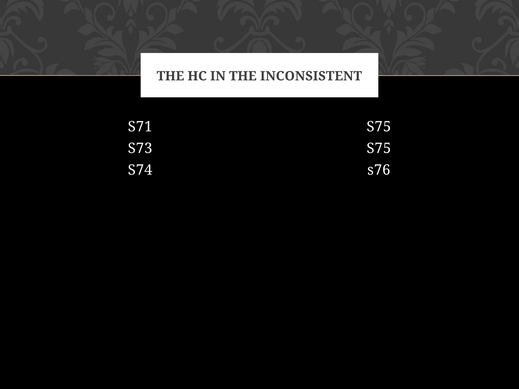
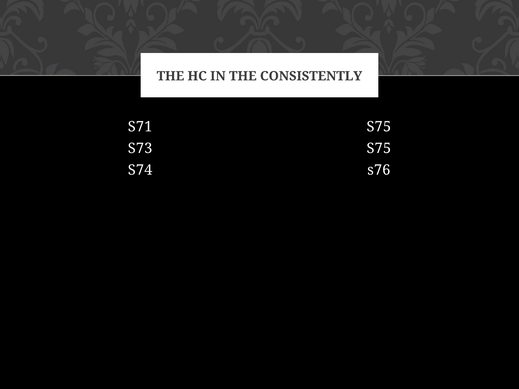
INCONSISTENT: INCONSISTENT -> CONSISTENTLY
